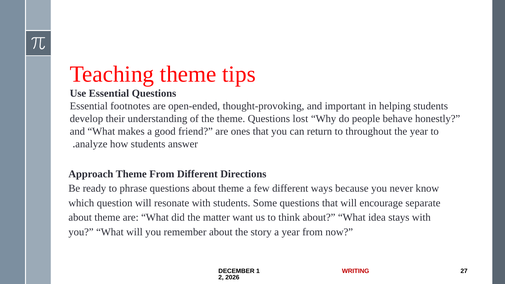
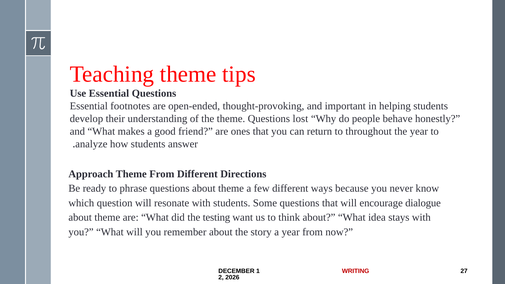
separate: separate -> dialogue
matter: matter -> testing
